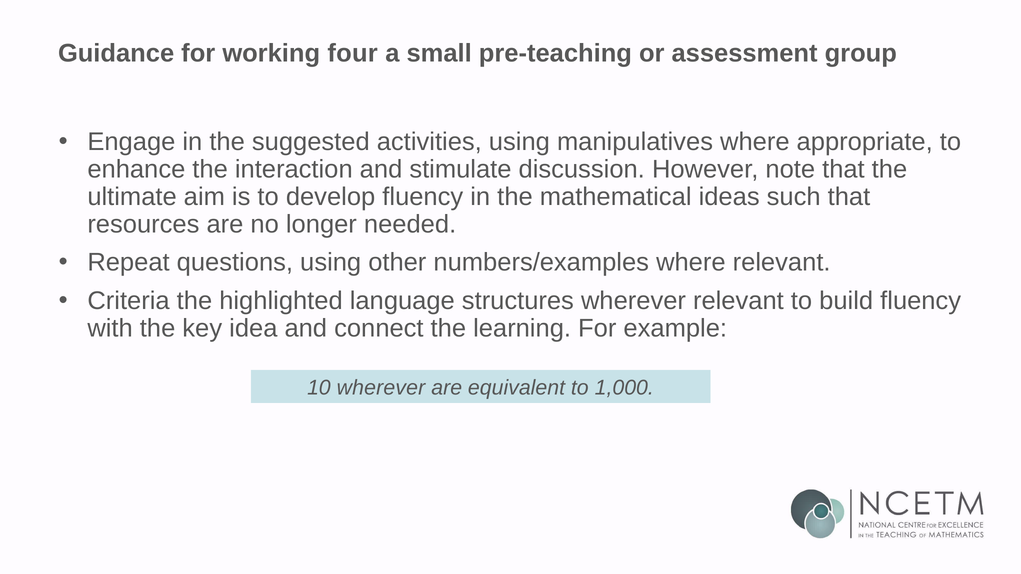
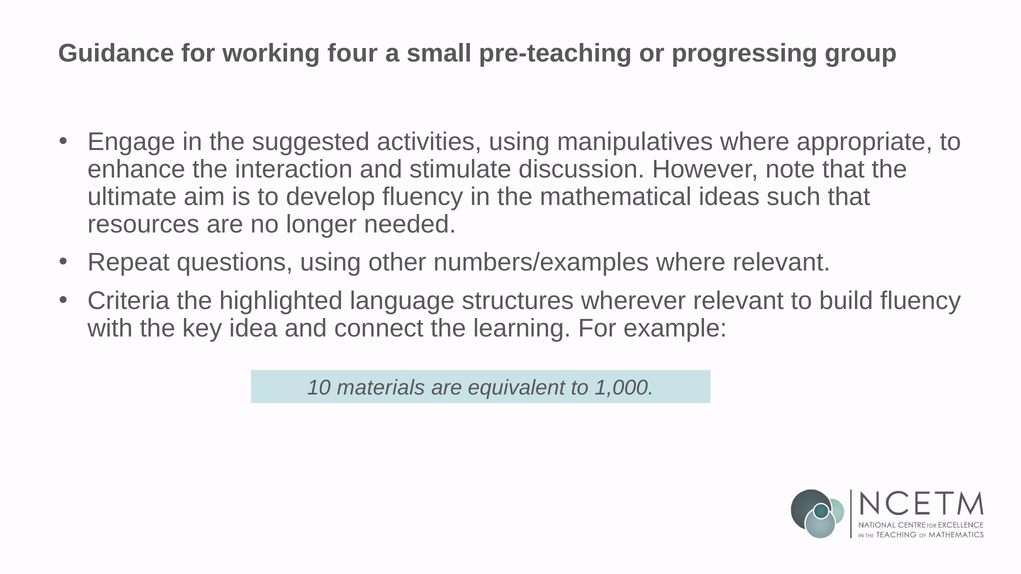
assessment: assessment -> progressing
10 wherever: wherever -> materials
